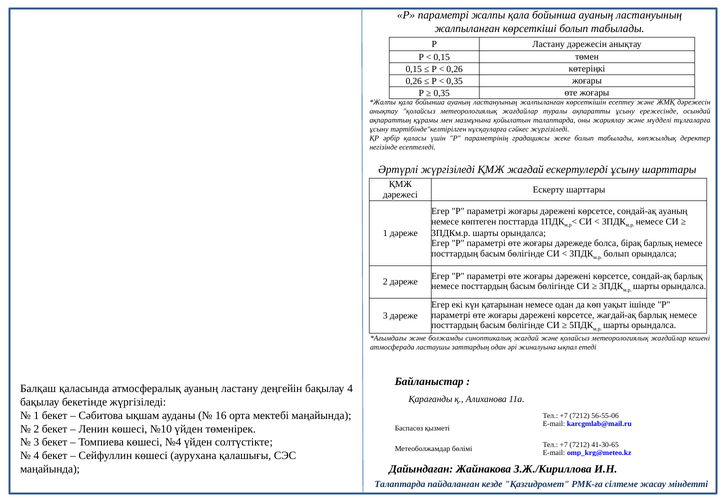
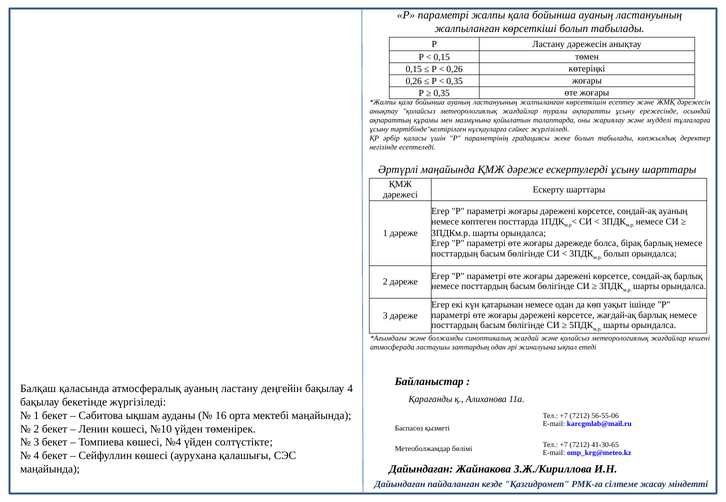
Әртүрлі жүргізіледі: жүргізіледі -> маңайында
ҚМЖ жағдай: жағдай -> дәреже
Талаптарда at (400, 485): Талаптарда -> Дайындаған
